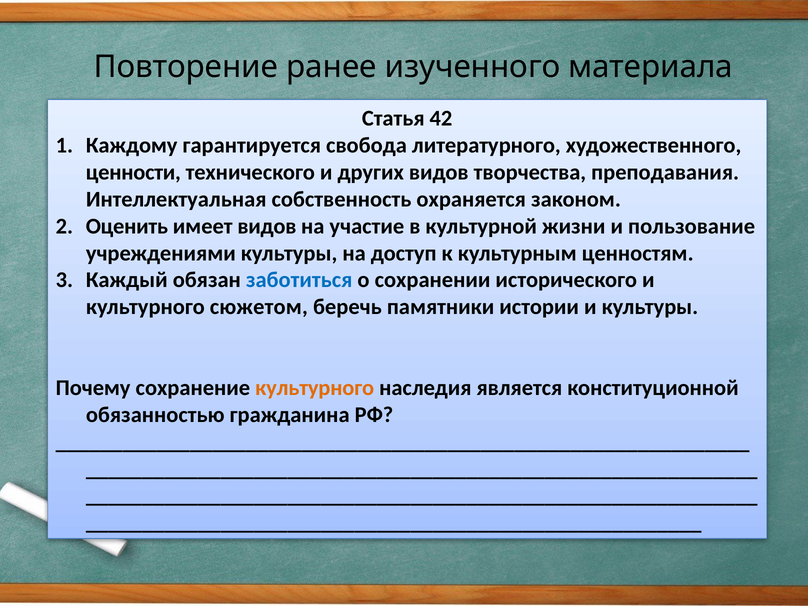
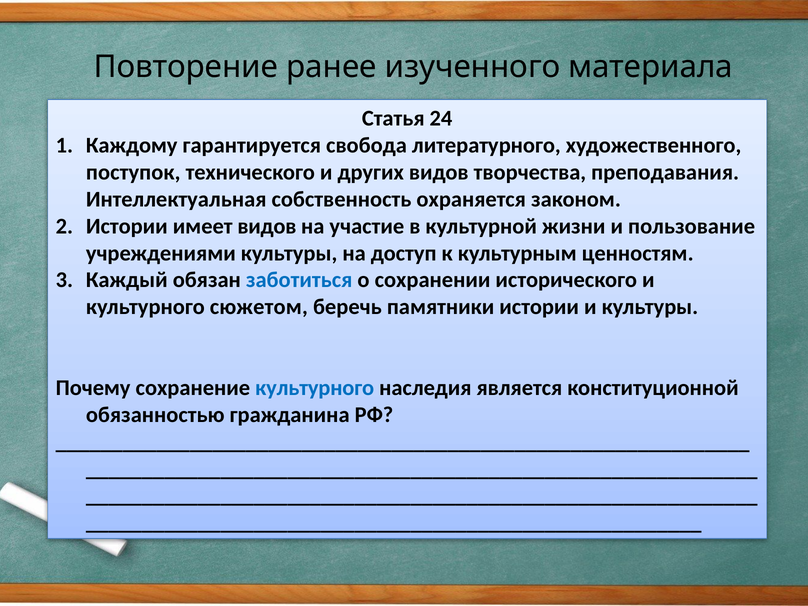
42: 42 -> 24
ценности: ценности -> поступок
Оценить at (127, 226): Оценить -> Истории
культурного at (315, 388) colour: orange -> blue
